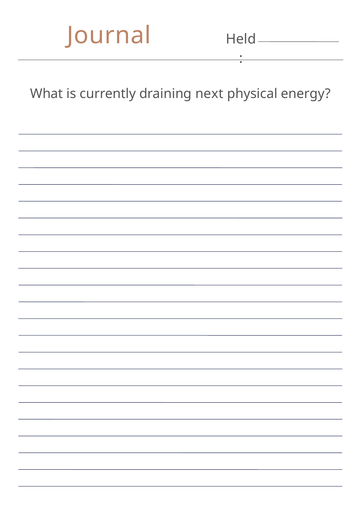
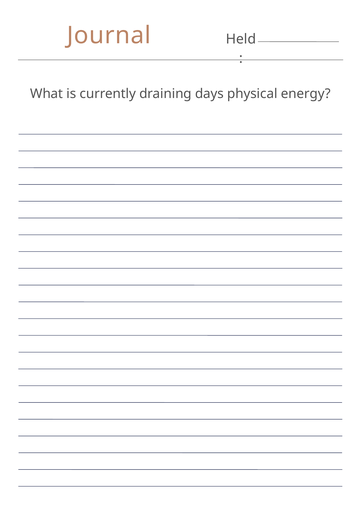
next: next -> days
